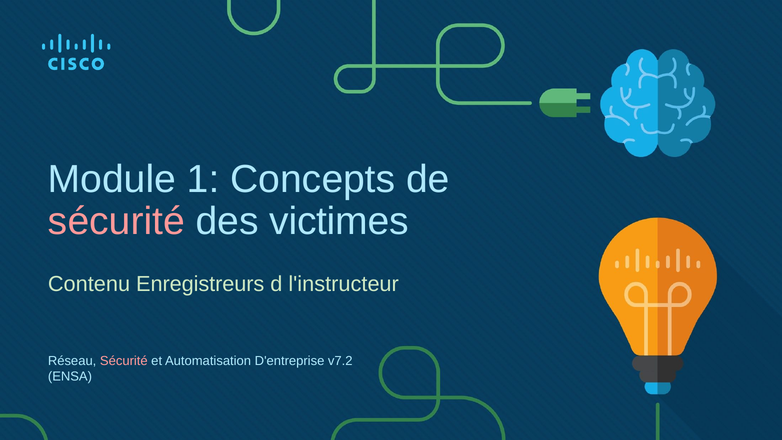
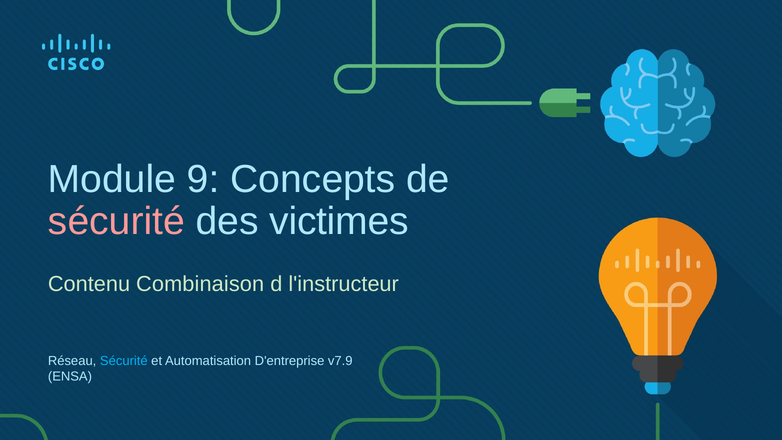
1: 1 -> 9
Enregistreurs: Enregistreurs -> Combinaison
Sécurité at (124, 361) colour: pink -> light blue
v7.2: v7.2 -> v7.9
